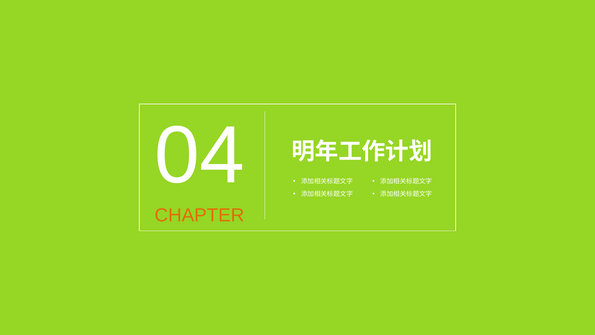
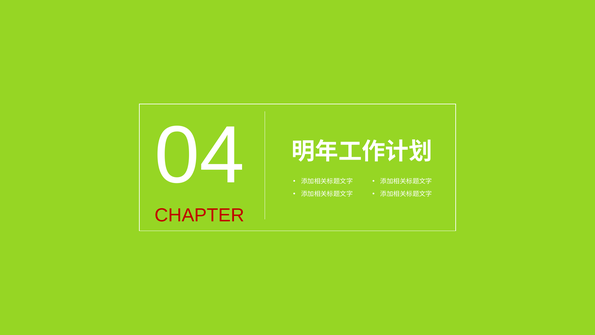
CHAPTER colour: orange -> red
